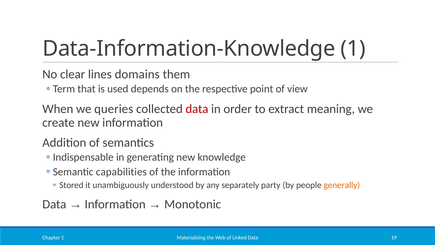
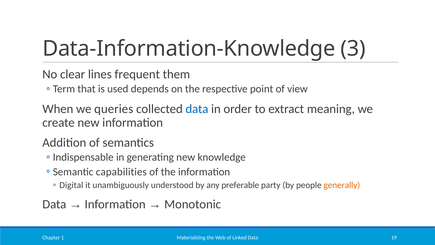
Data-Information-Knowledge 1: 1 -> 3
domains: domains -> frequent
data at (197, 109) colour: red -> blue
Stored: Stored -> Digital
separately: separately -> preferable
